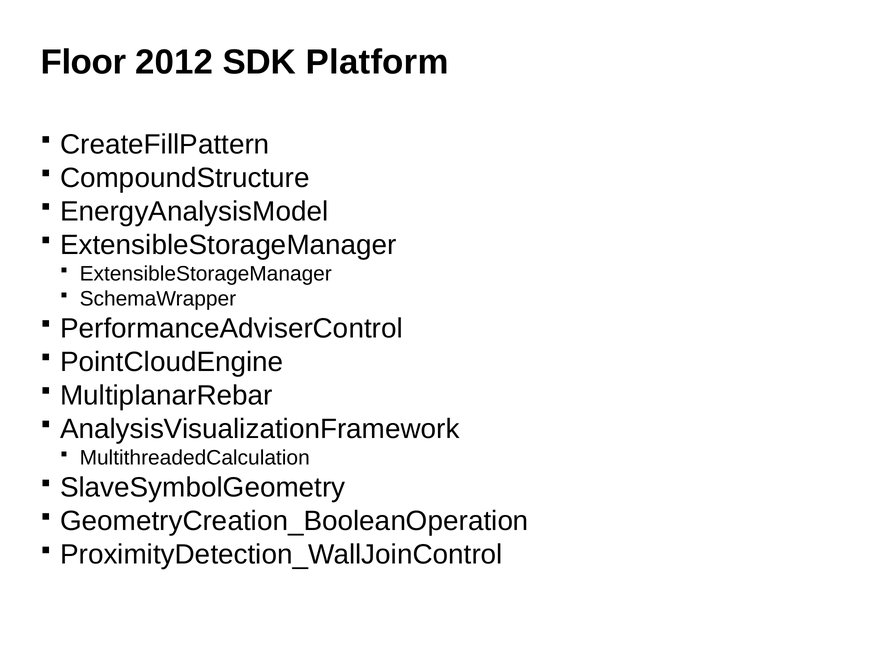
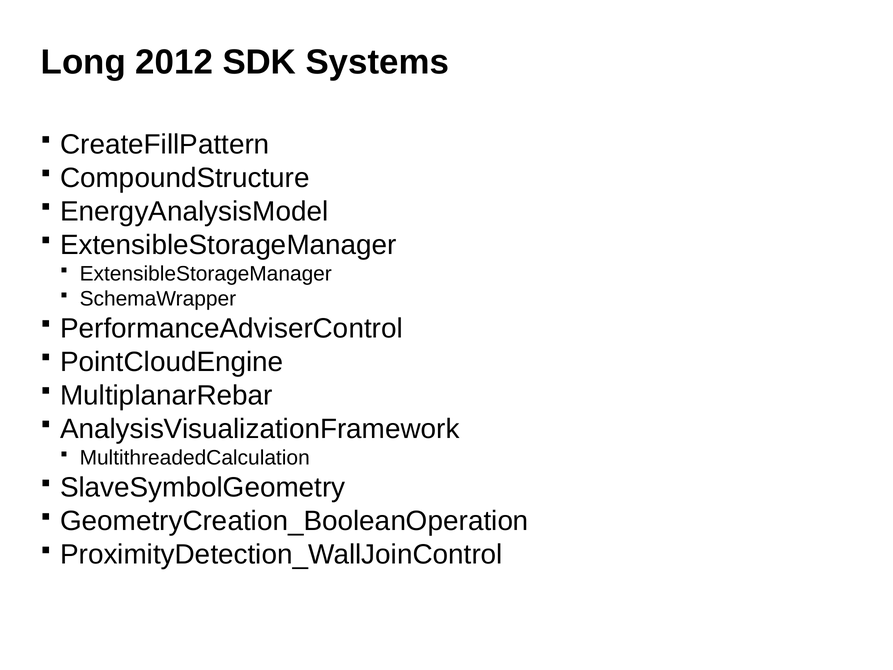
Floor: Floor -> Long
Platform: Platform -> Systems
